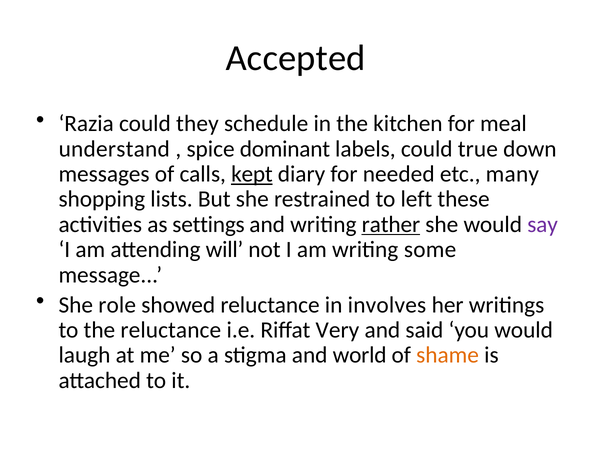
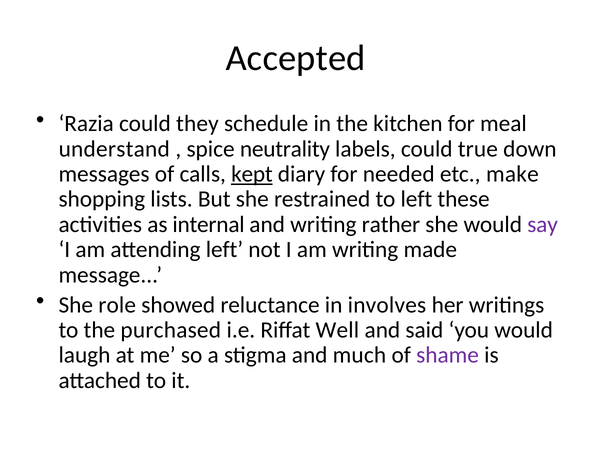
dominant: dominant -> neutrality
many: many -> make
settings: settings -> internal
rather underline: present -> none
attending will: will -> left
some: some -> made
the reluctance: reluctance -> purchased
Very: Very -> Well
world: world -> much
shame colour: orange -> purple
